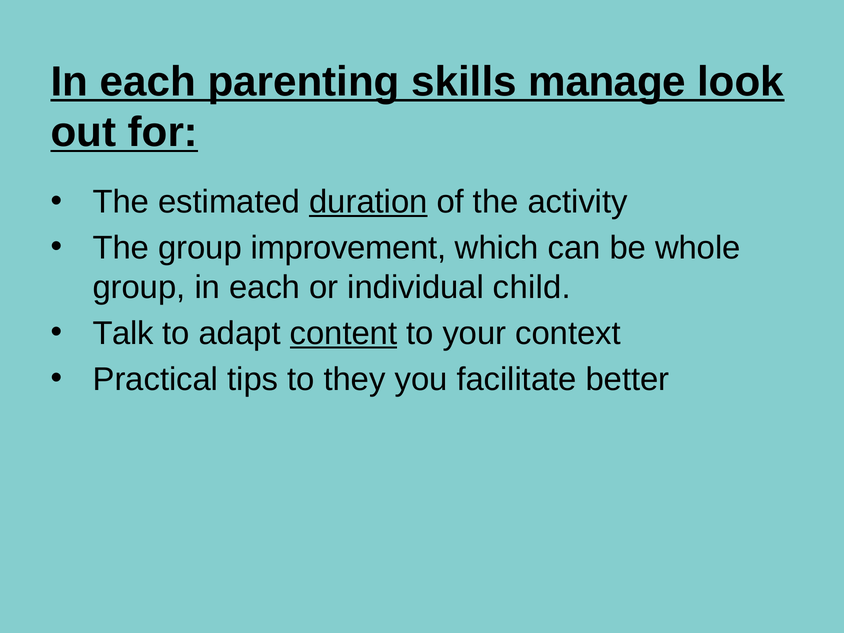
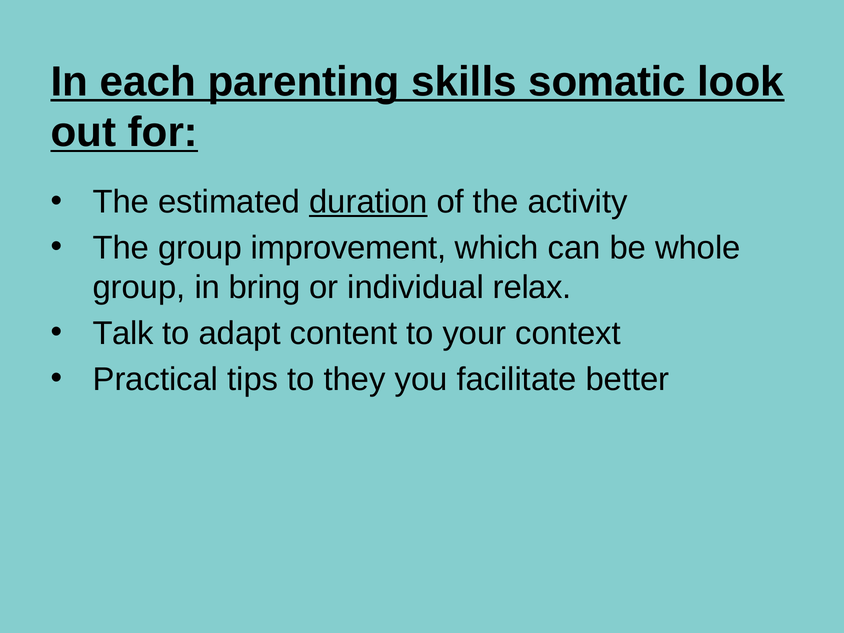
manage: manage -> somatic
group in each: each -> bring
child: child -> relax
content underline: present -> none
